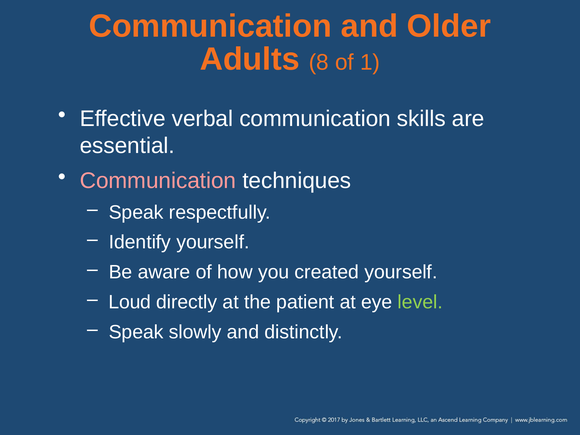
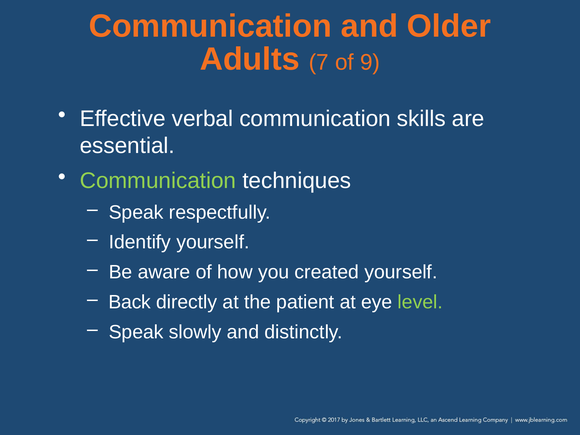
8: 8 -> 7
1: 1 -> 9
Communication at (158, 181) colour: pink -> light green
Loud: Loud -> Back
